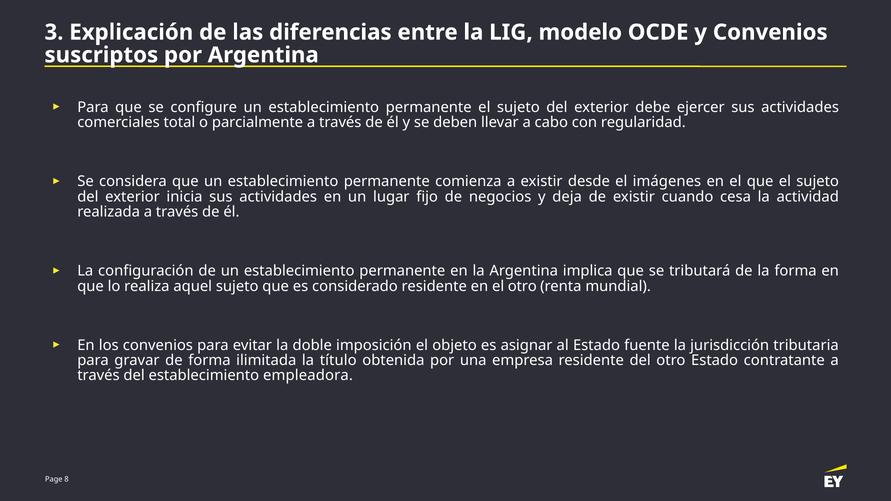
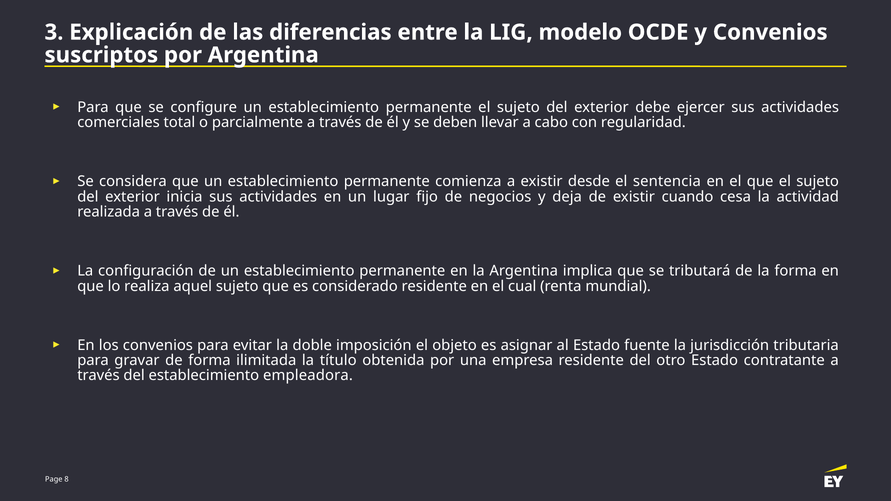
imágenes: imágenes -> sentencia
el otro: otro -> cual
